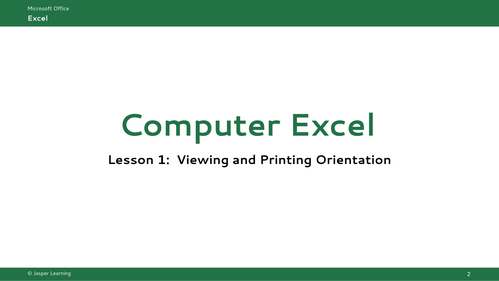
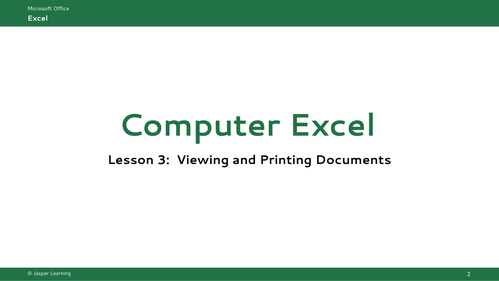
1: 1 -> 3
Orientation: Orientation -> Documents
